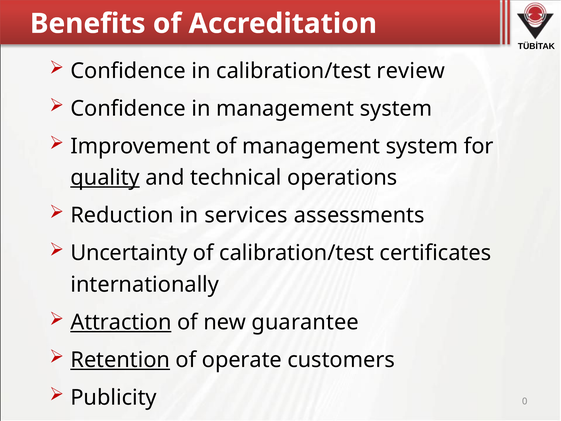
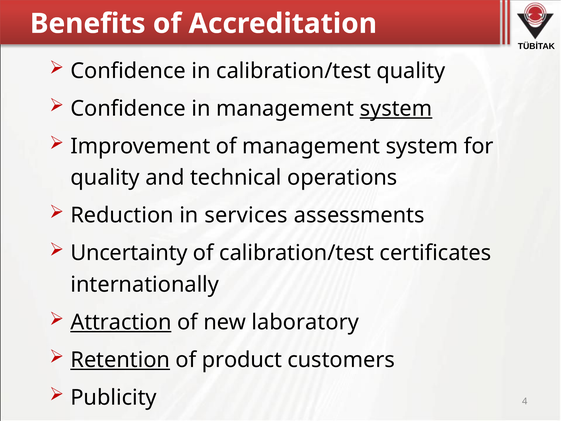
calibration/test review: review -> quality
system at (396, 109) underline: none -> present
quality at (105, 178) underline: present -> none
guarantee: guarantee -> laboratory
operate: operate -> product
0: 0 -> 4
